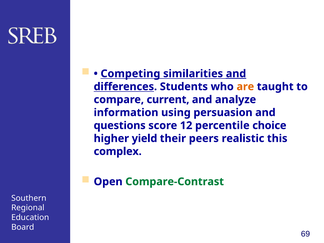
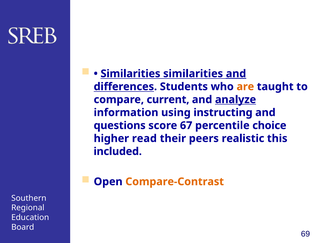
Competing at (130, 74): Competing -> Similarities
analyze underline: none -> present
persuasion: persuasion -> instructing
12: 12 -> 67
yield: yield -> read
complex: complex -> included
Compare-Contrast colour: green -> orange
